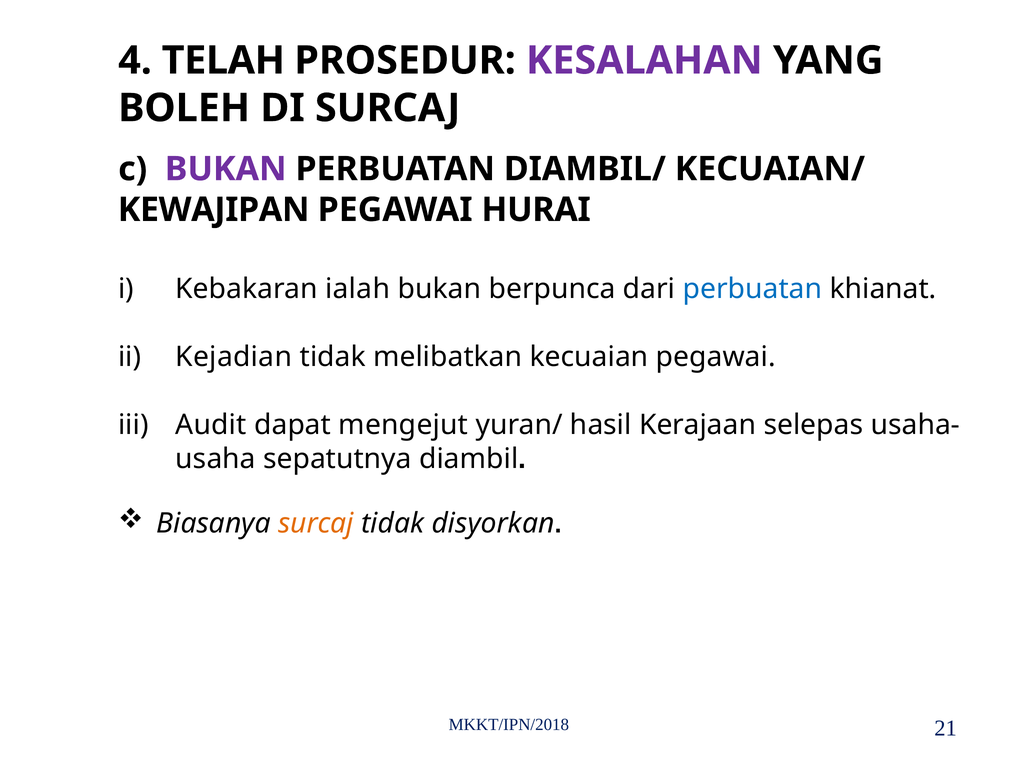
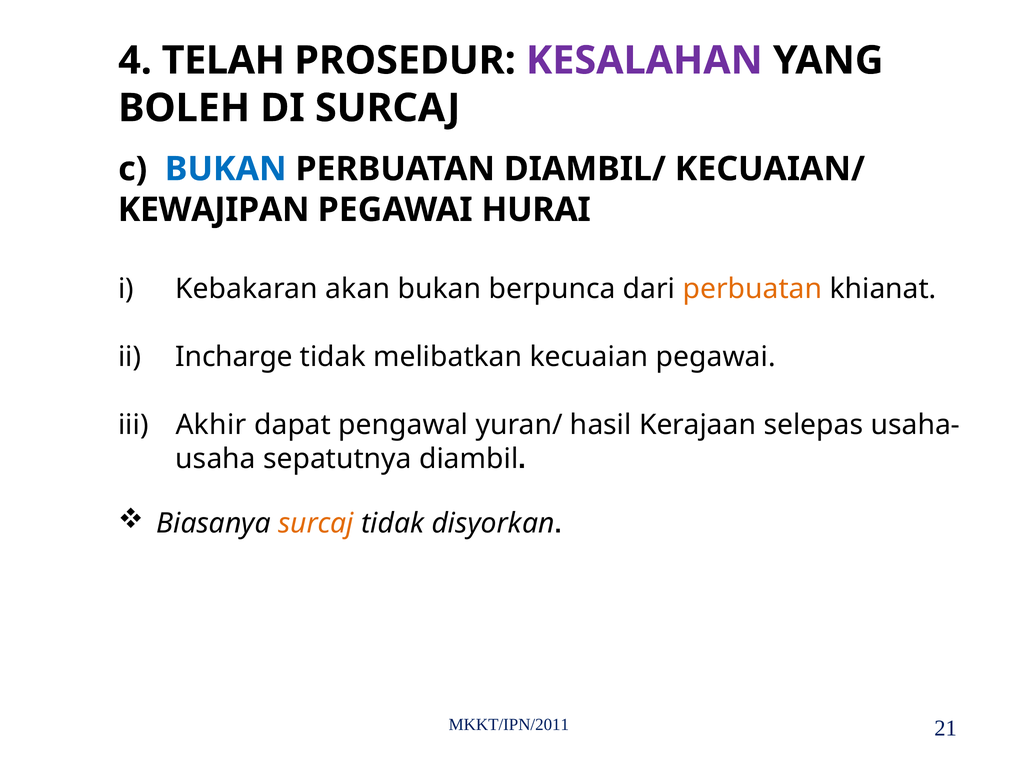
BUKAN at (226, 169) colour: purple -> blue
ialah: ialah -> akan
perbuatan at (752, 289) colour: blue -> orange
Kejadian: Kejadian -> Incharge
Audit: Audit -> Akhir
mengejut: mengejut -> pengawal
MKKT/IPN/2018: MKKT/IPN/2018 -> MKKT/IPN/2011
